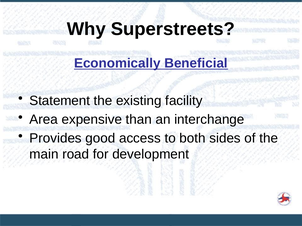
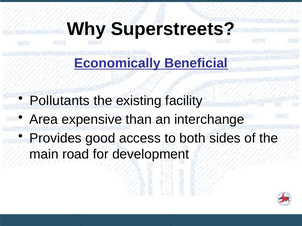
Statement: Statement -> Pollutants
